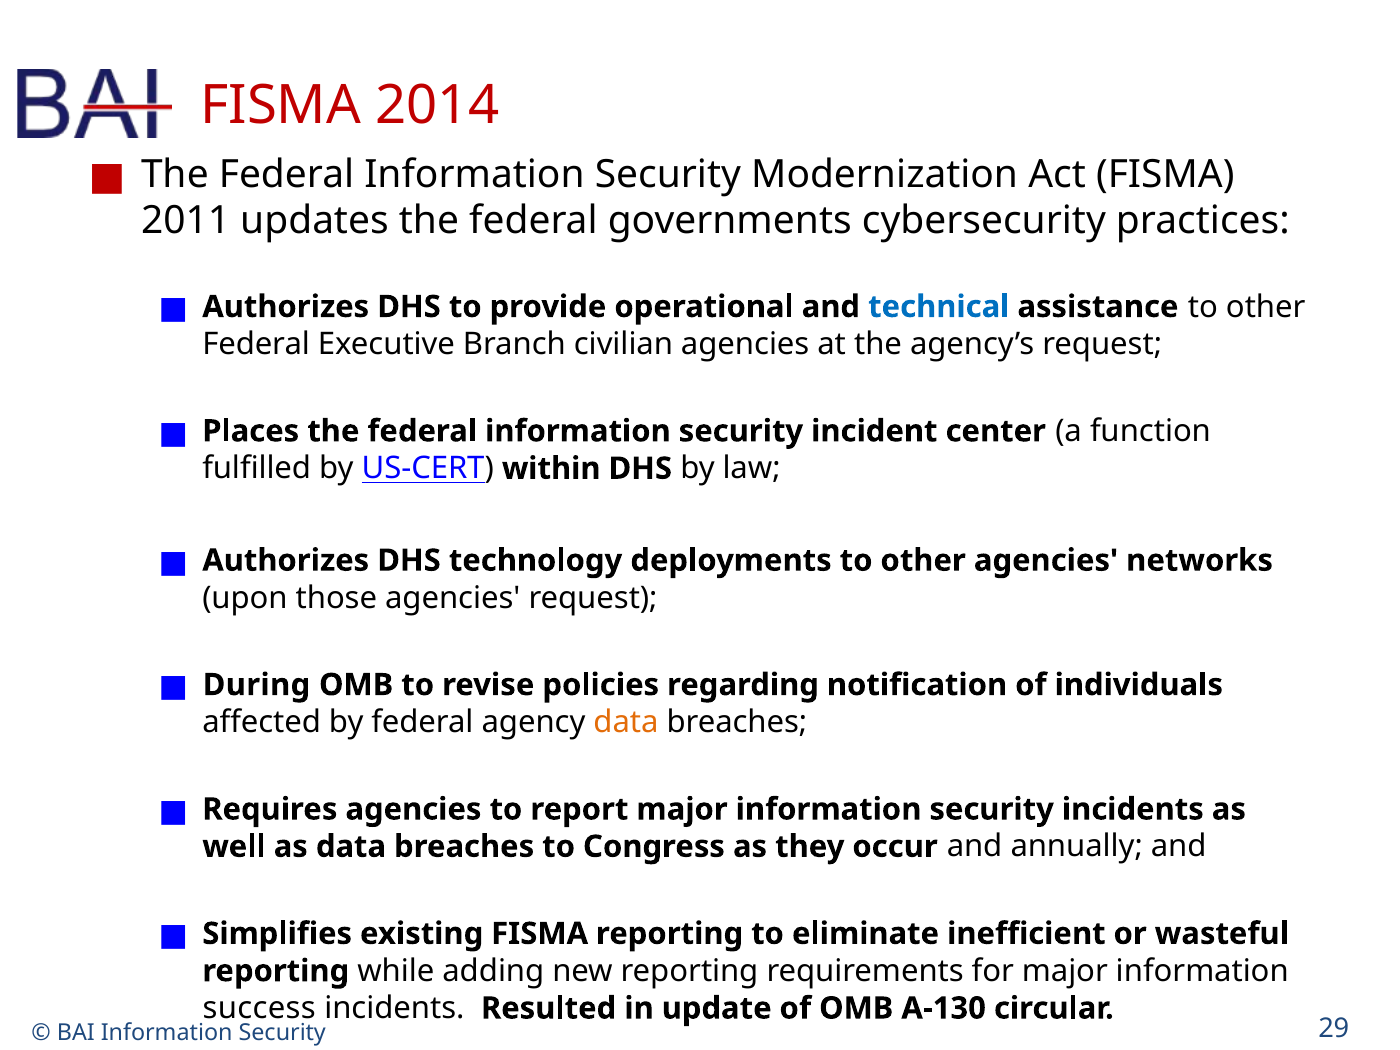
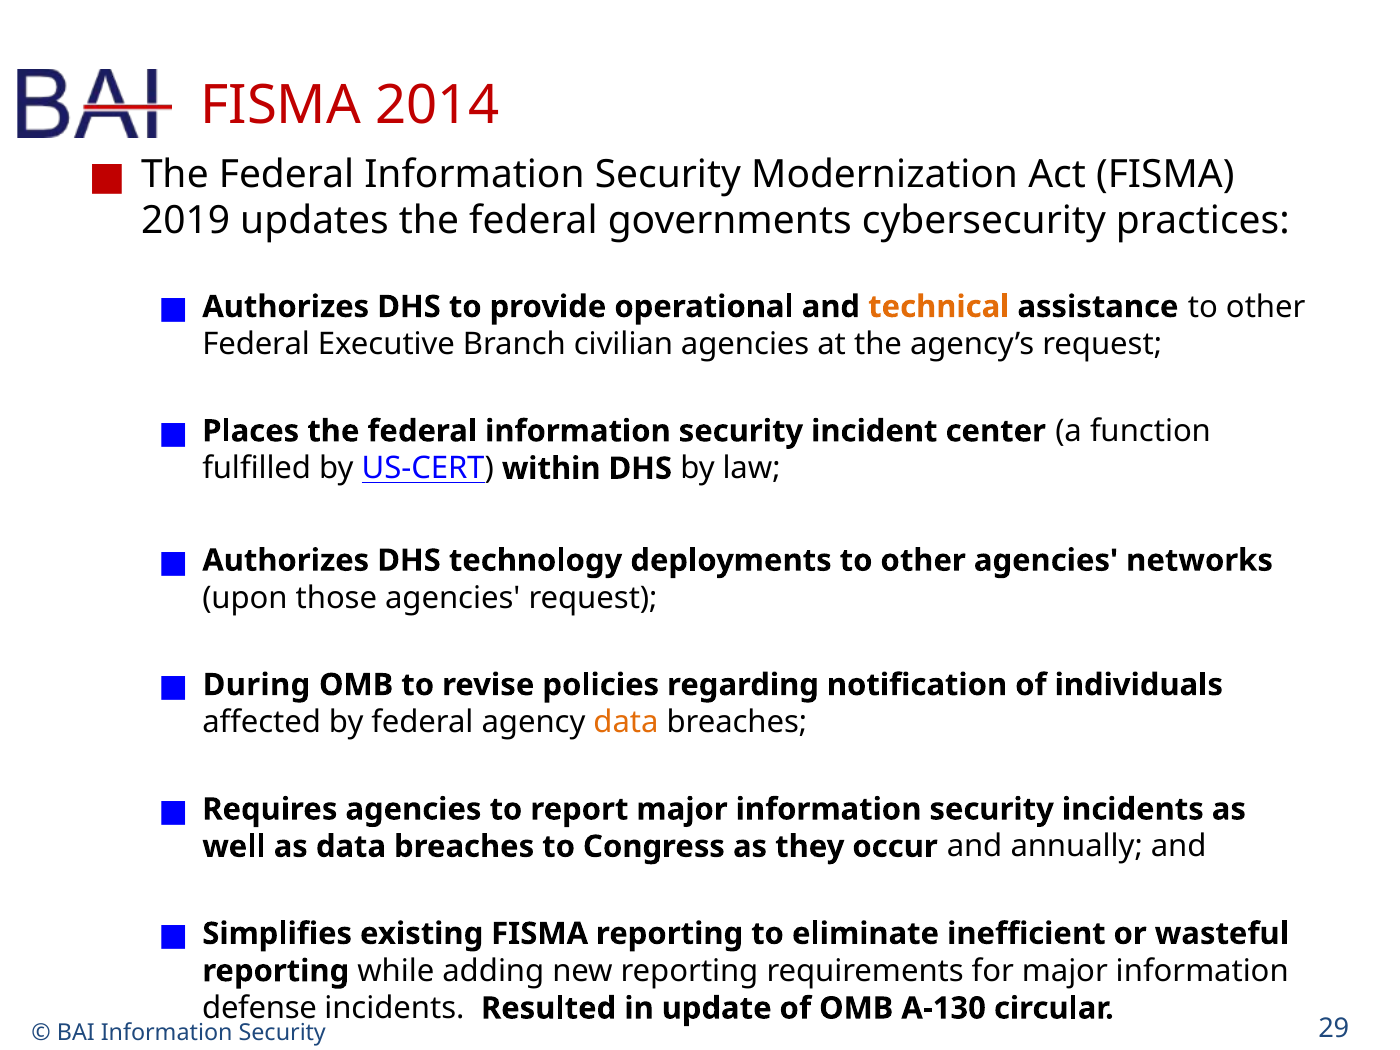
2011: 2011 -> 2019
technical colour: blue -> orange
success: success -> defense
